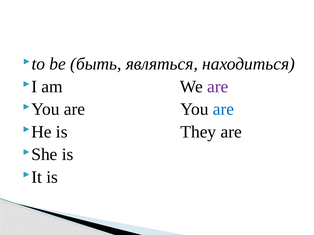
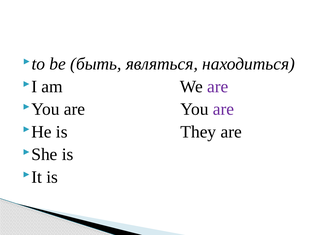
are at (224, 109) colour: blue -> purple
